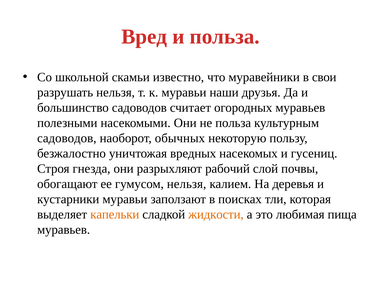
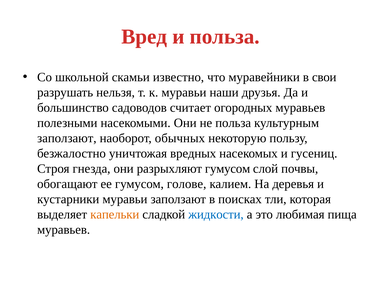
садоводов at (67, 138): садоводов -> заползают
разрыхляют рабочий: рабочий -> гумусом
гумусом нельзя: нельзя -> голове
жидкости colour: orange -> blue
